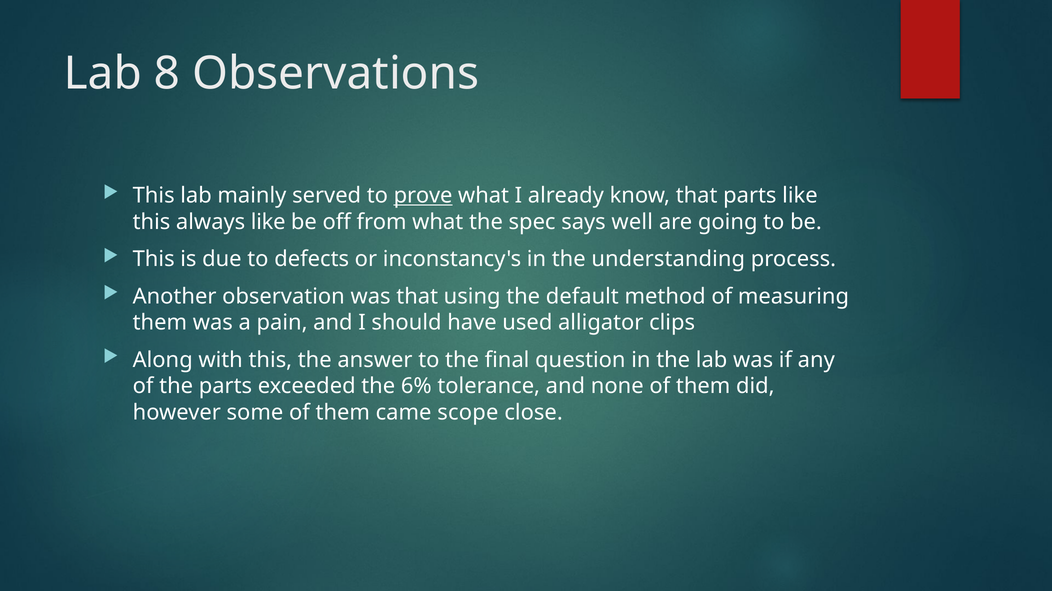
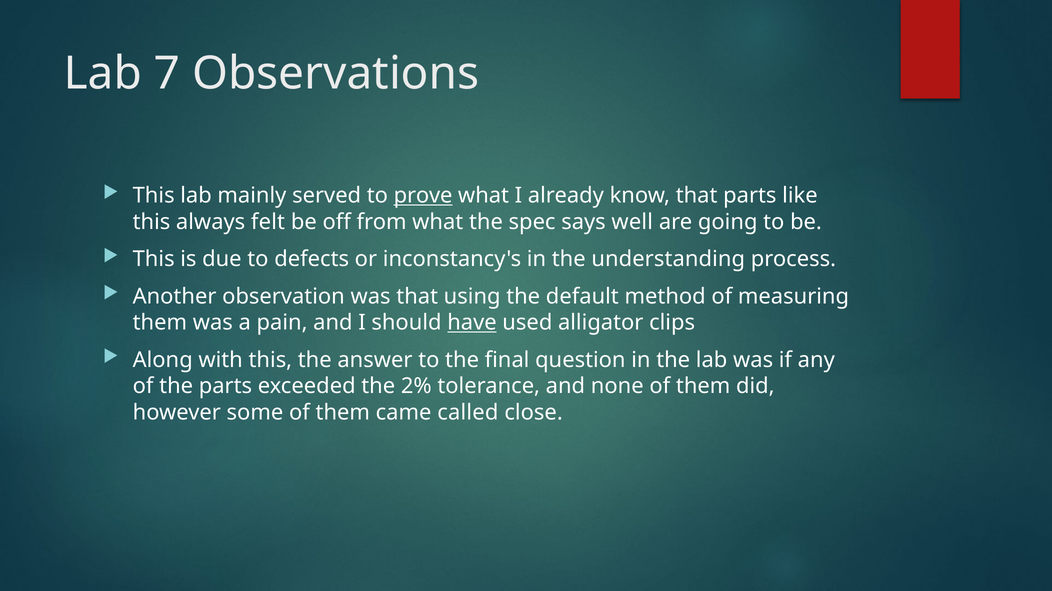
8: 8 -> 7
always like: like -> felt
have underline: none -> present
6%: 6% -> 2%
scope: scope -> called
